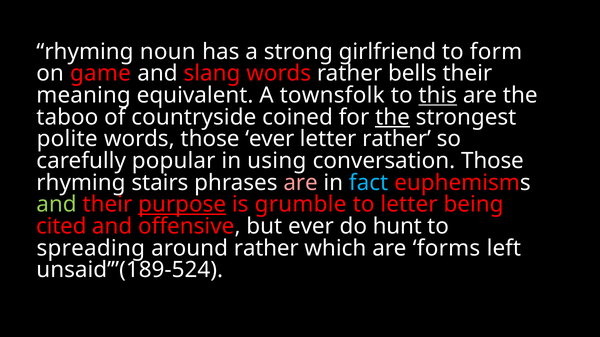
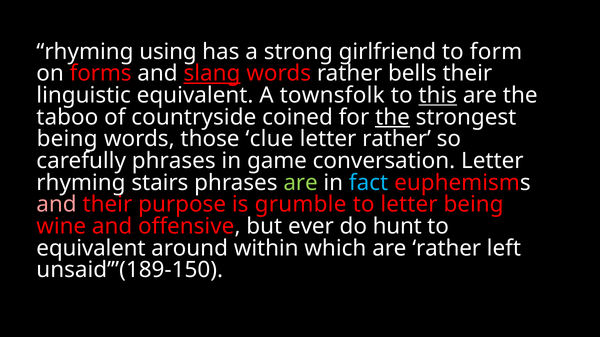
noun: noun -> using
game: game -> forms
slang underline: none -> present
meaning: meaning -> linguistic
polite at (67, 139): polite -> being
those ever: ever -> clue
carefully popular: popular -> phrases
using: using -> game
conversation Those: Those -> Letter
are at (301, 183) colour: pink -> light green
and at (57, 205) colour: light green -> pink
purpose underline: present -> none
cited: cited -> wine
spreading at (91, 248): spreading -> equivalent
around rather: rather -> within
are forms: forms -> rather
unsaid’”(189-524: unsaid’”(189-524 -> unsaid’”(189-150
